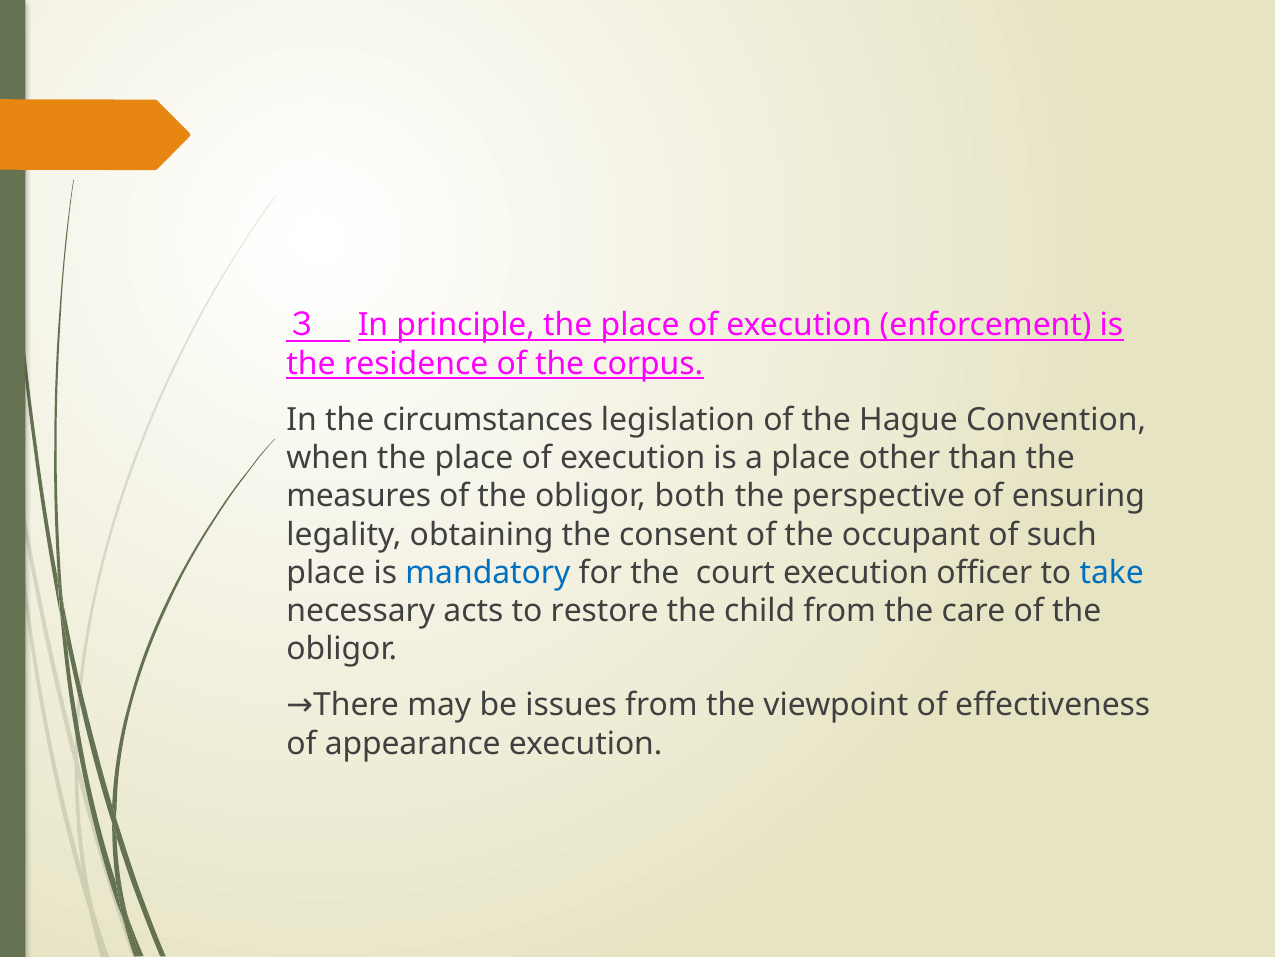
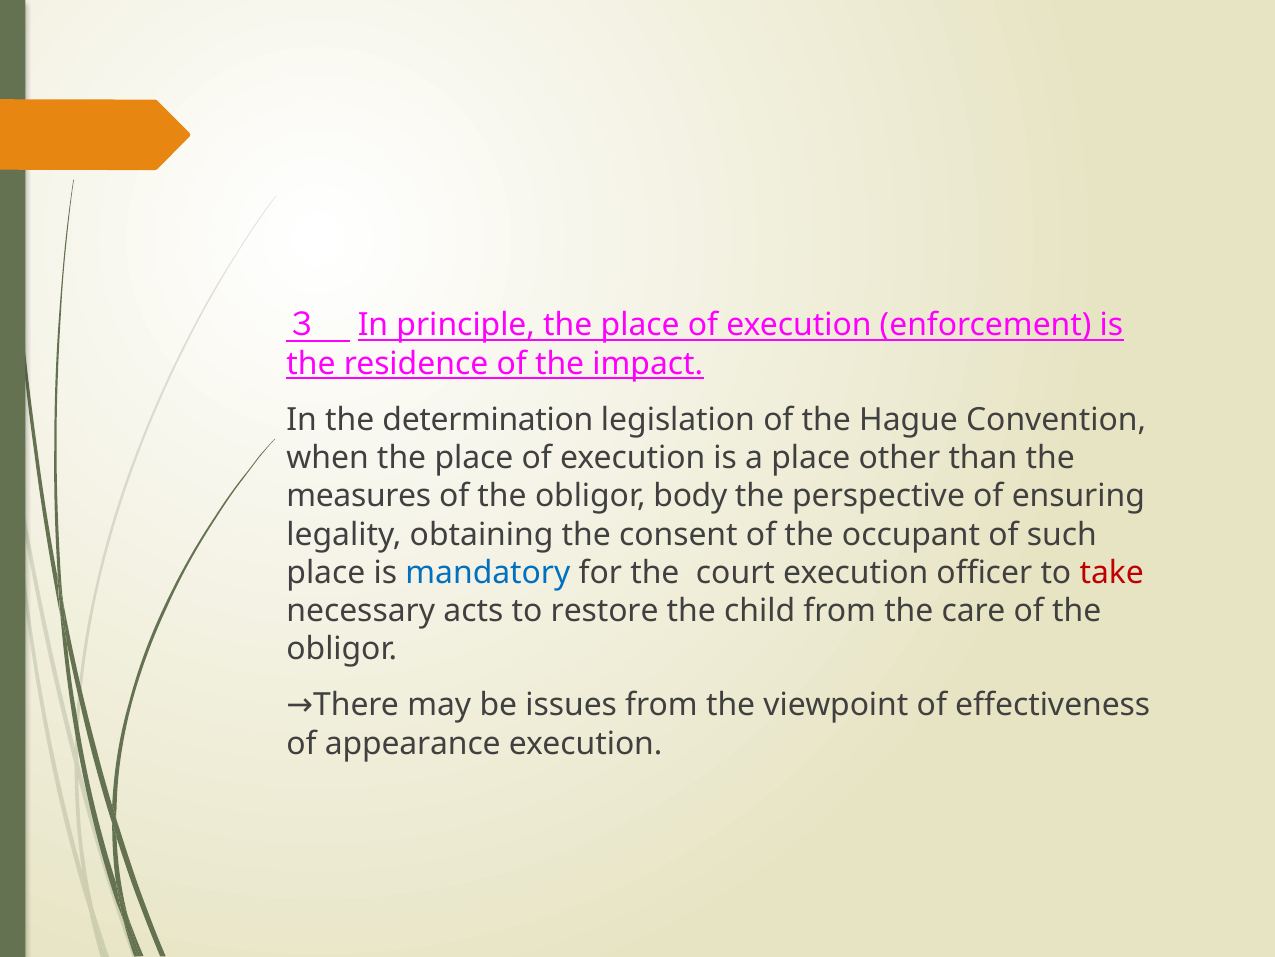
corpus: corpus -> impact
circumstances: circumstances -> determination
both: both -> body
take colour: blue -> red
